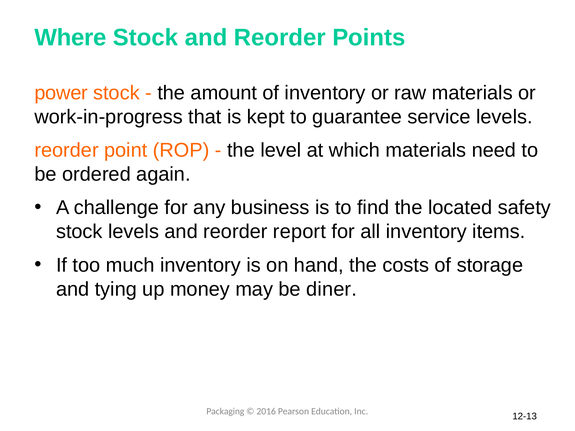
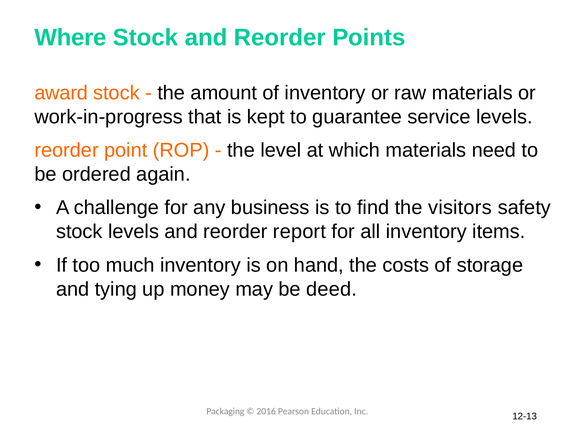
power: power -> award
located: located -> visitors
diner: diner -> deed
